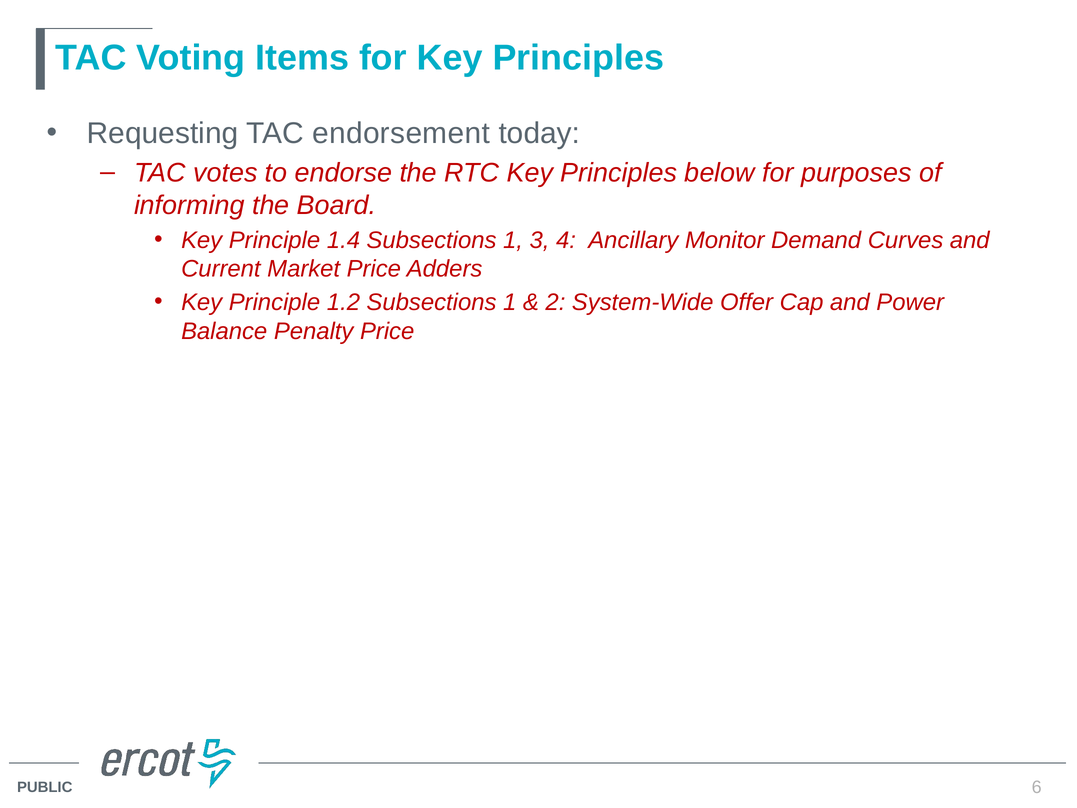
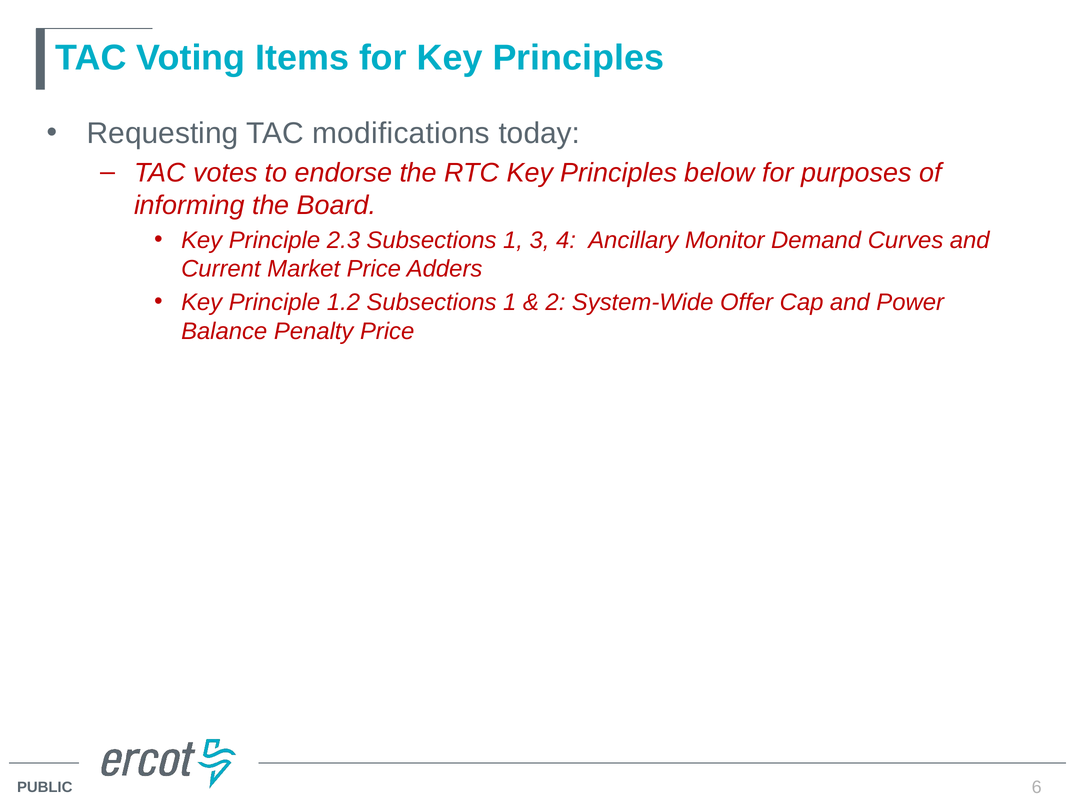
endorsement: endorsement -> modifications
1.4: 1.4 -> 2.3
